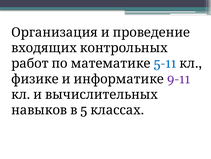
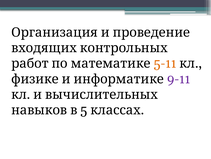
5-11 colour: blue -> orange
